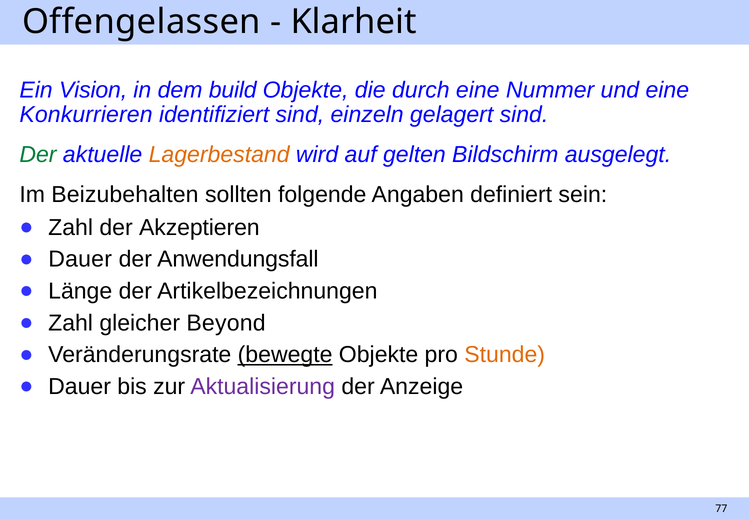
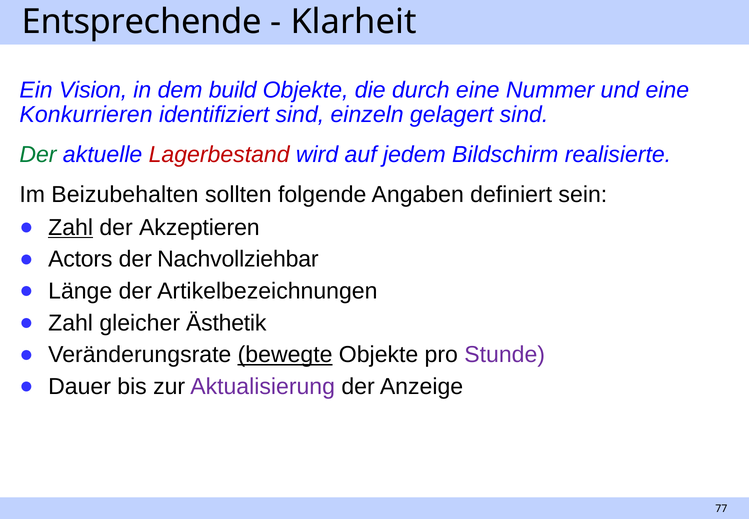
Offengelassen: Offengelassen -> Entsprechende
Lagerbestand colour: orange -> red
gelten: gelten -> jedem
ausgelegt: ausgelegt -> realisierte
Zahl at (71, 227) underline: none -> present
Dauer at (80, 259): Dauer -> Actors
Anwendungsfall: Anwendungsfall -> Nachvollziehbar
Beyond: Beyond -> Ästhetik
Stunde colour: orange -> purple
